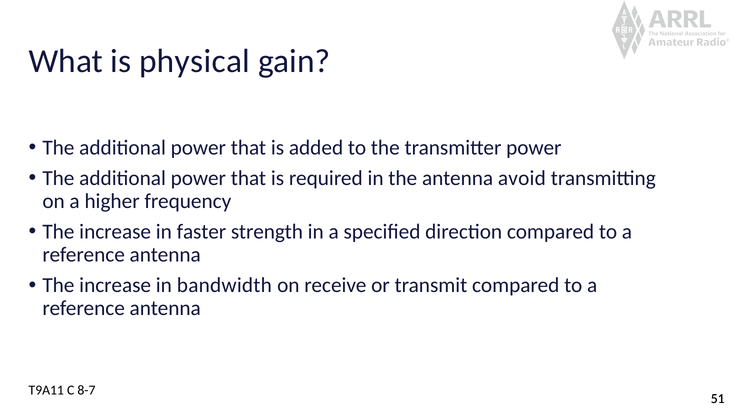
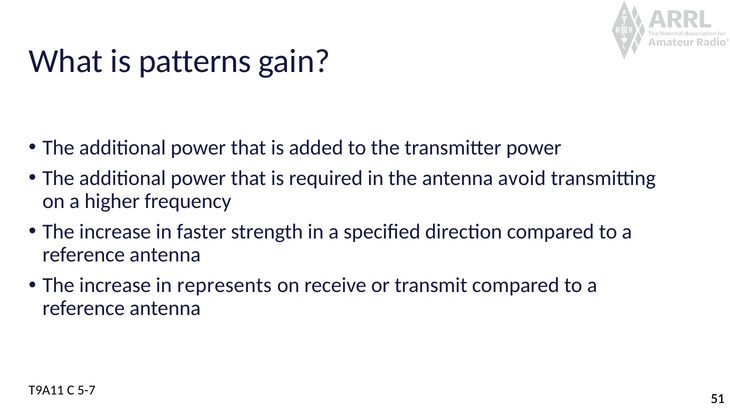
physical: physical -> patterns
bandwidth: bandwidth -> represents
8-7: 8-7 -> 5-7
